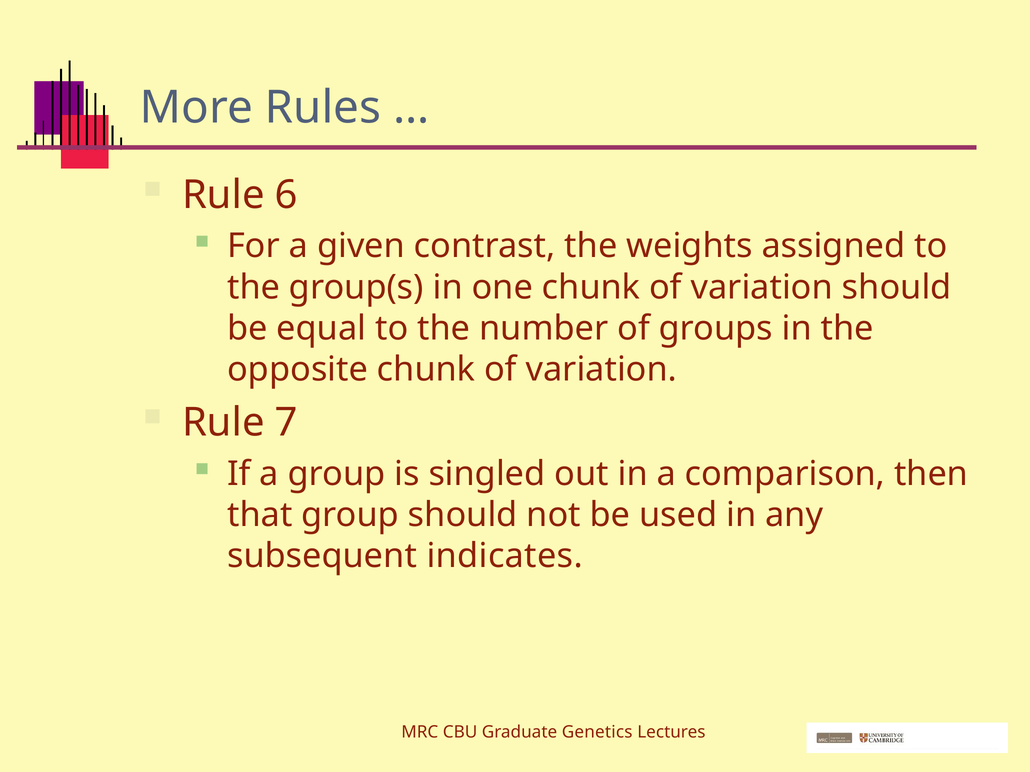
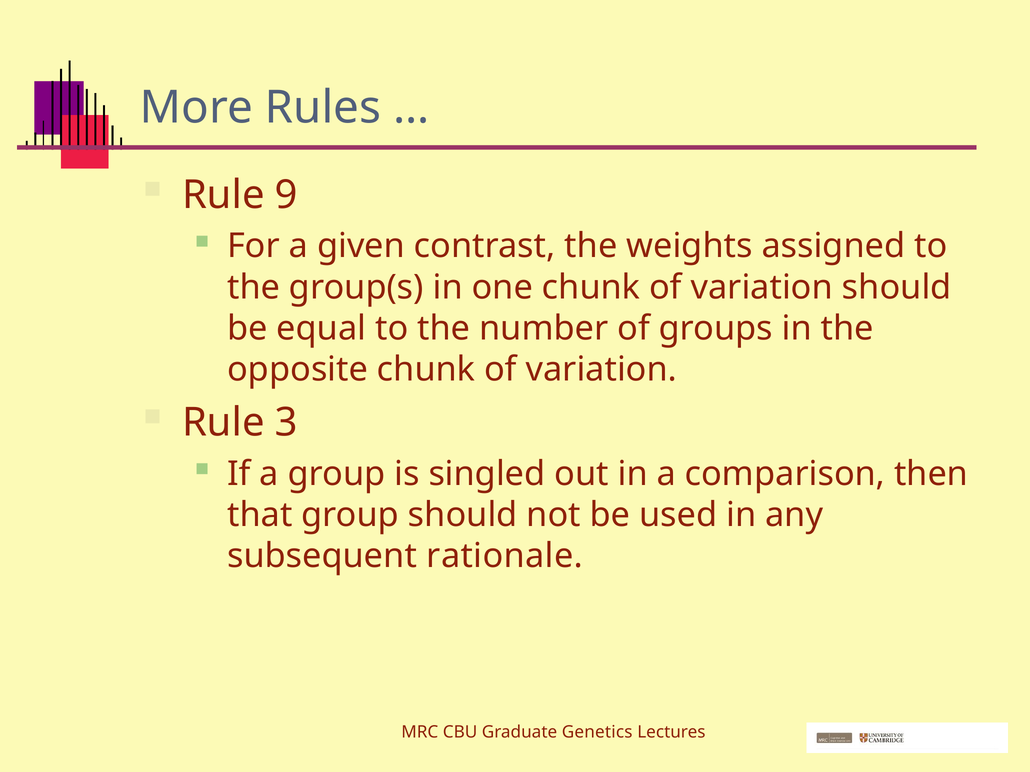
6: 6 -> 9
7: 7 -> 3
indicates: indicates -> rationale
